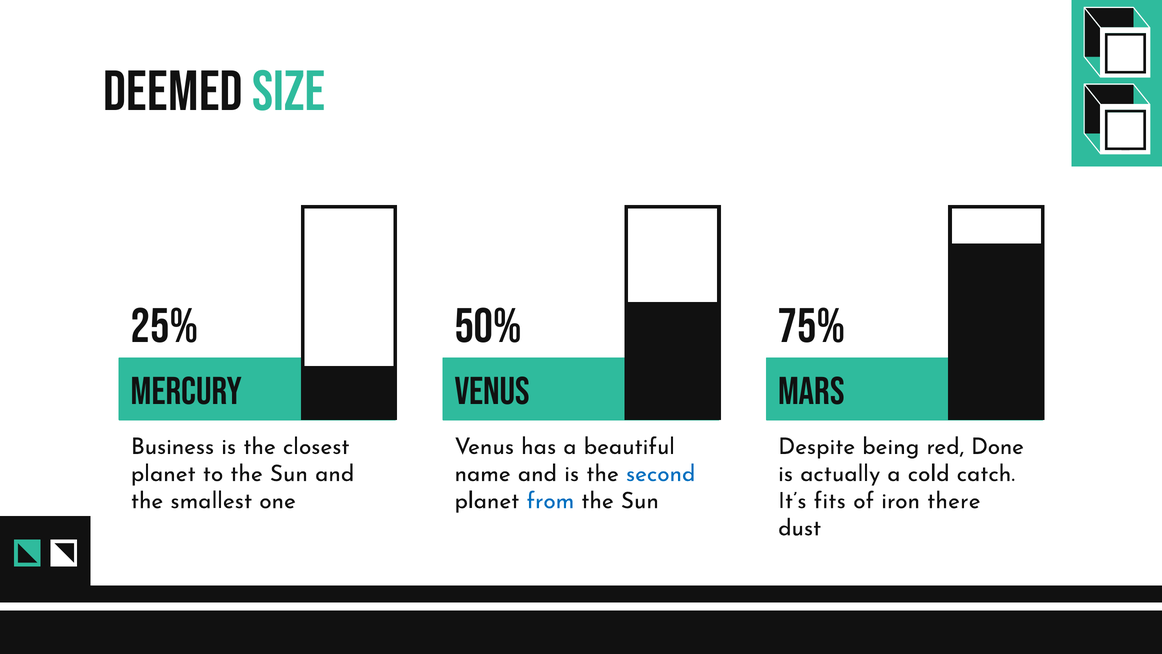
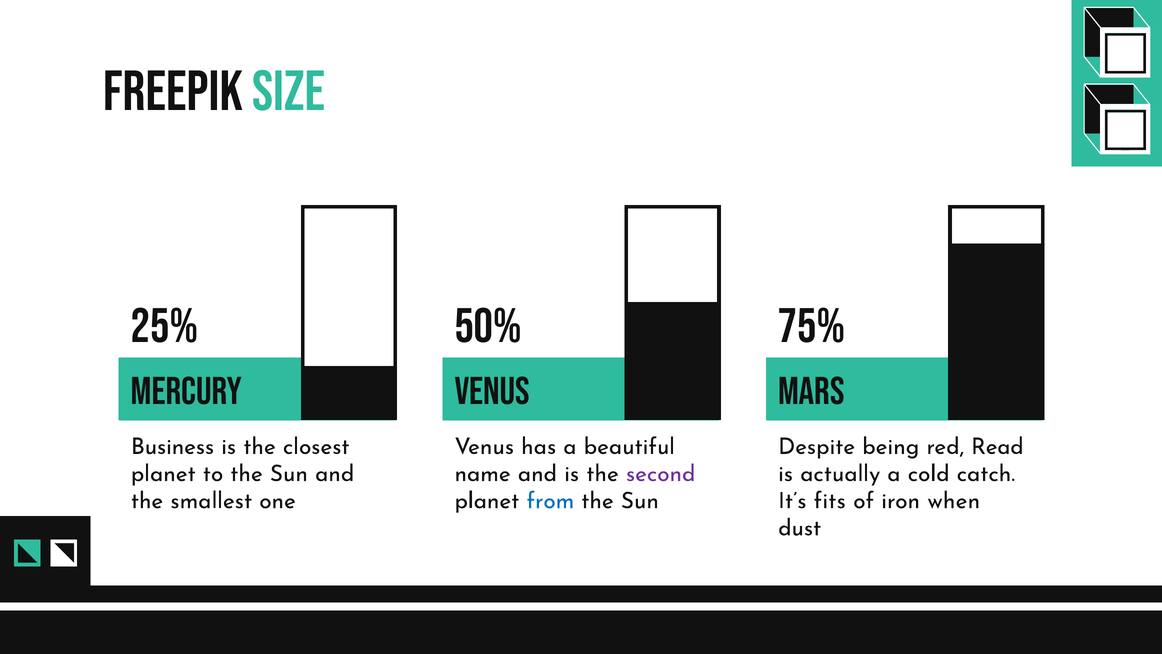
DEEMED: DEEMED -> FREEPIK
Done: Done -> Read
second colour: blue -> purple
there: there -> when
